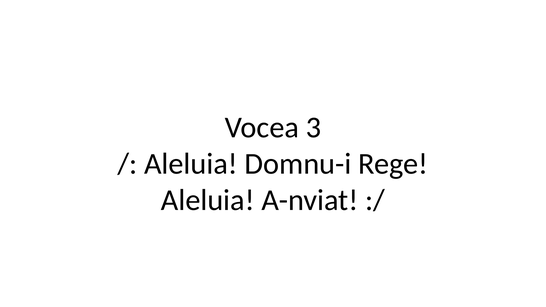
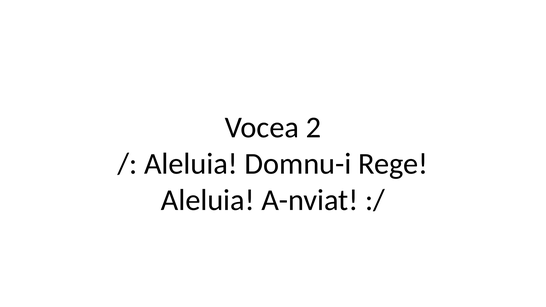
3: 3 -> 2
